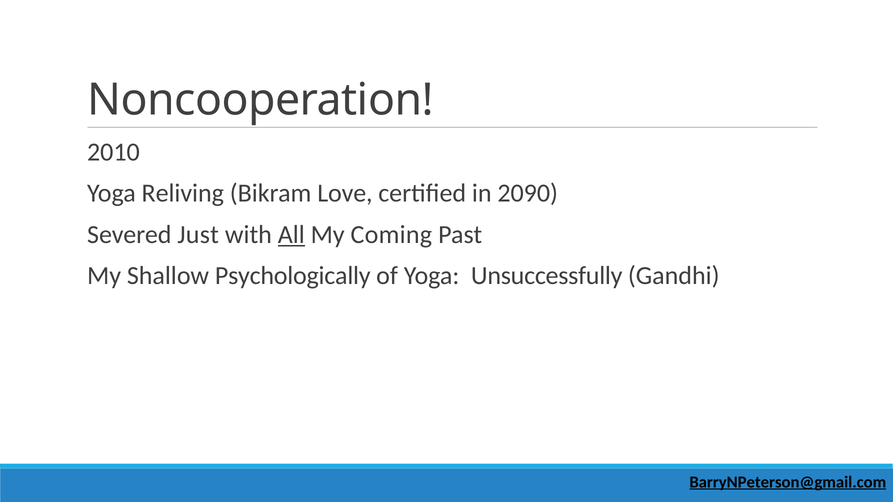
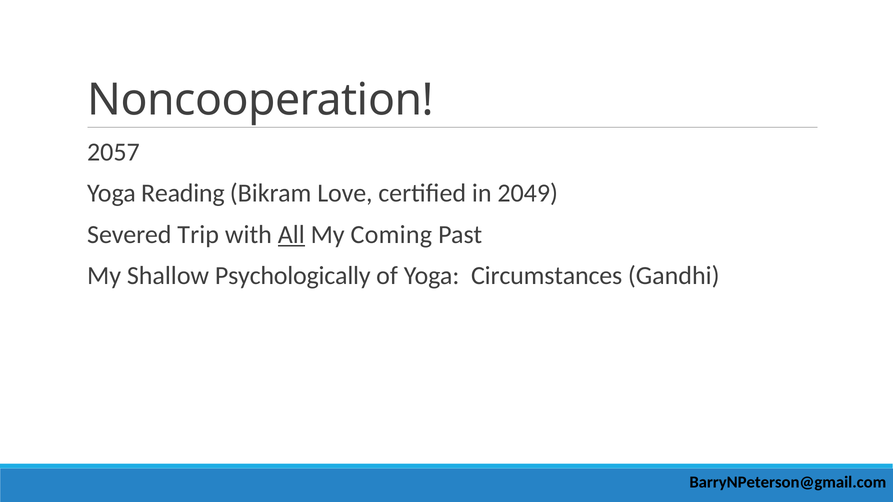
2010: 2010 -> 2057
Reliving: Reliving -> Reading
2090: 2090 -> 2049
Just: Just -> Trip
Unsuccessfully: Unsuccessfully -> Circumstances
BarryNPeterson@gmail.com underline: present -> none
